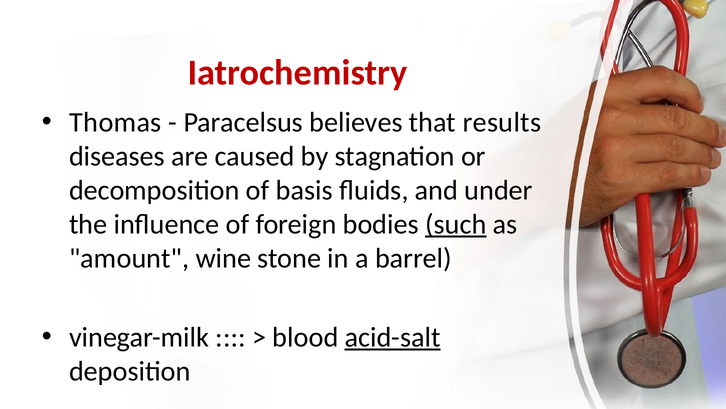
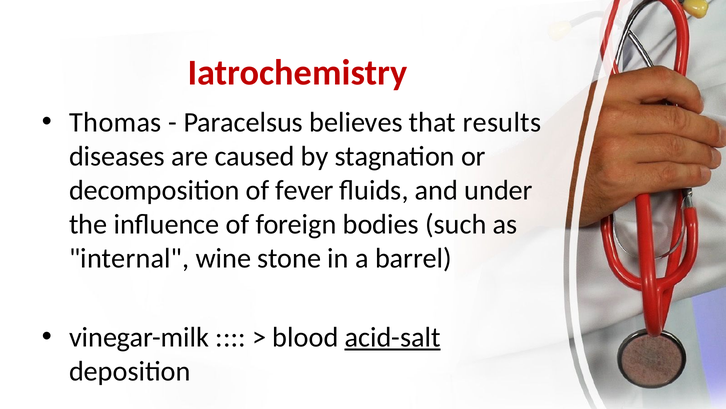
basis: basis -> fever
such underline: present -> none
amount: amount -> internal
